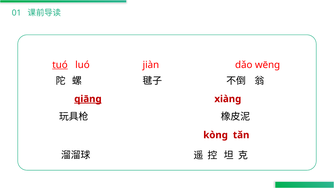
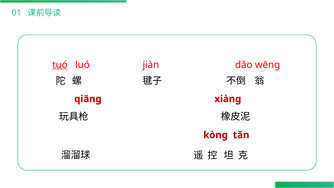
qiānɡ underline: present -> none
